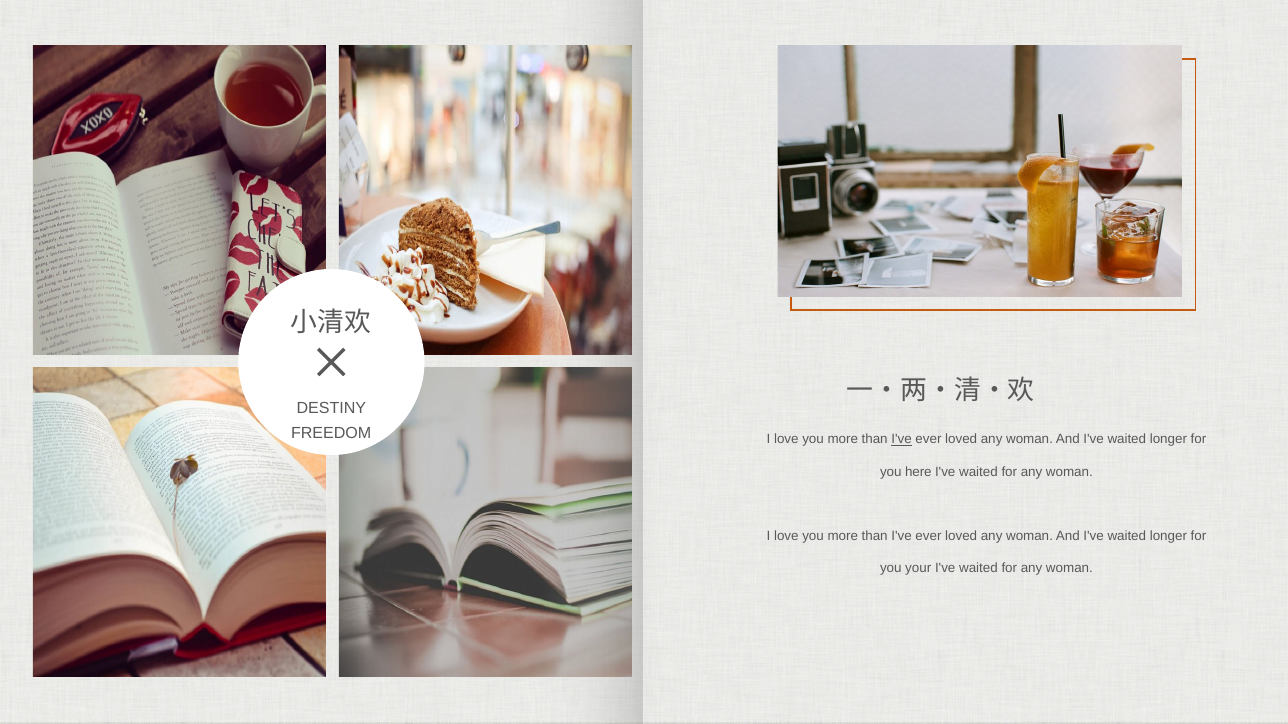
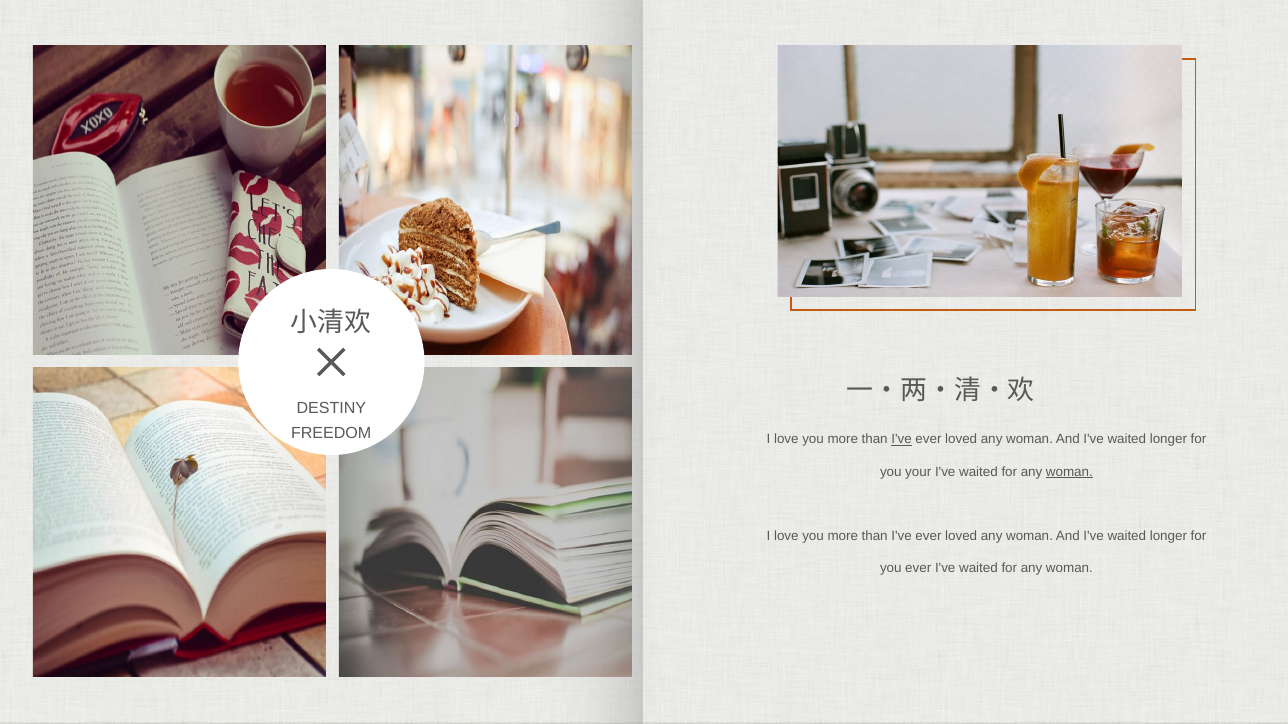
here: here -> your
woman at (1069, 472) underline: none -> present
you your: your -> ever
